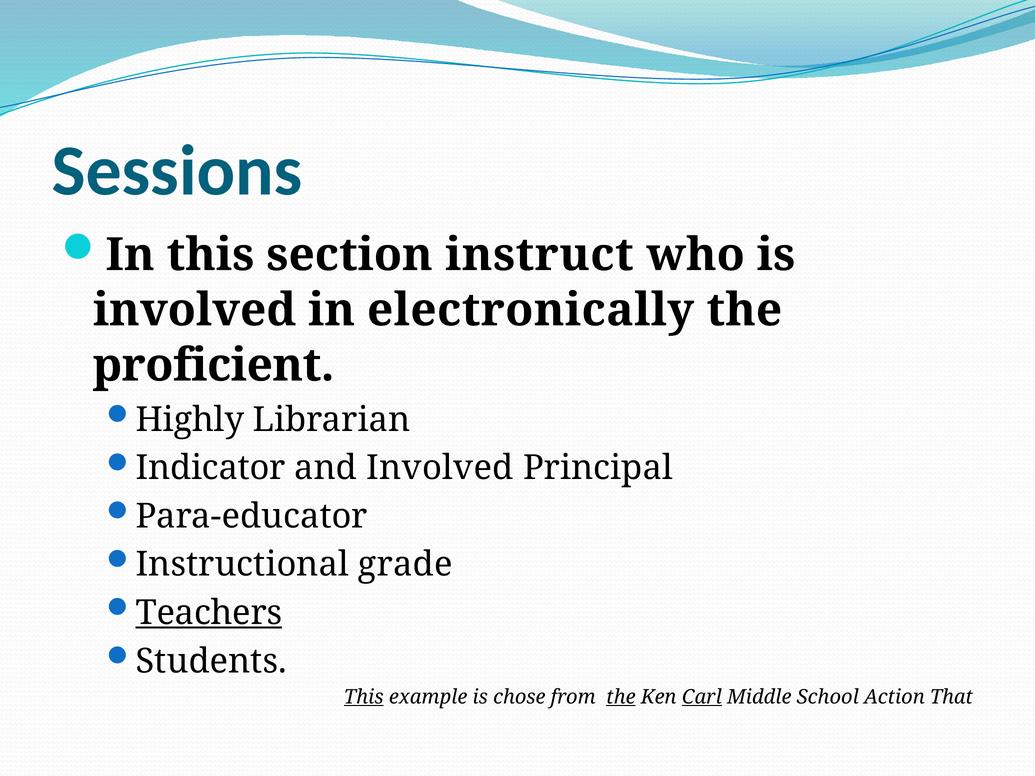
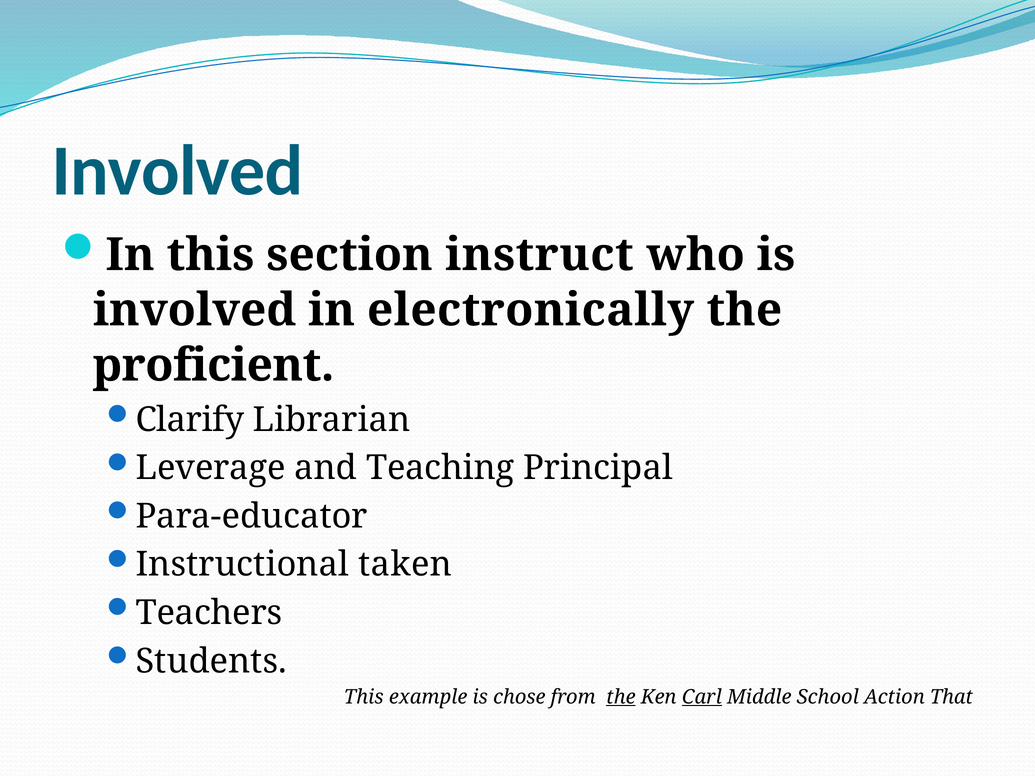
Sessions at (177, 171): Sessions -> Involved
Highly: Highly -> Clarify
Indicator: Indicator -> Leverage
and Involved: Involved -> Teaching
grade: grade -> taken
Teachers underline: present -> none
This at (364, 697) underline: present -> none
